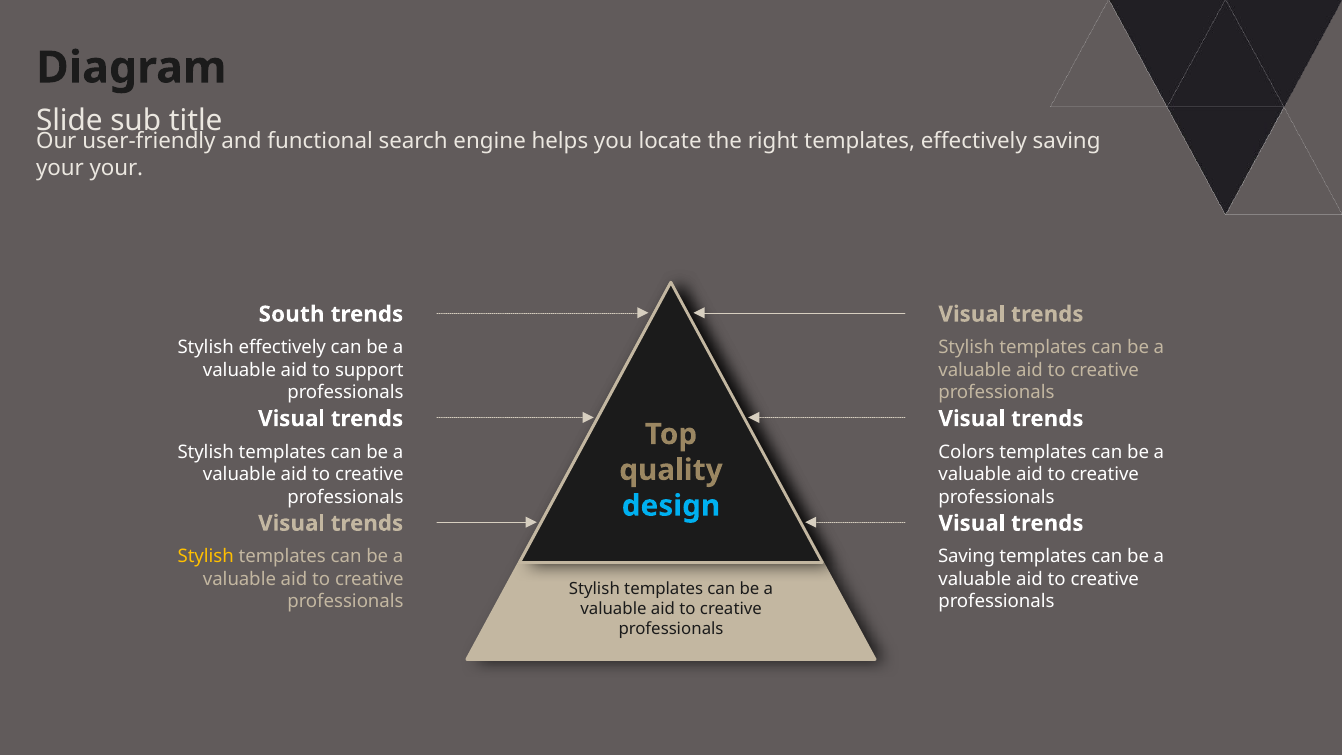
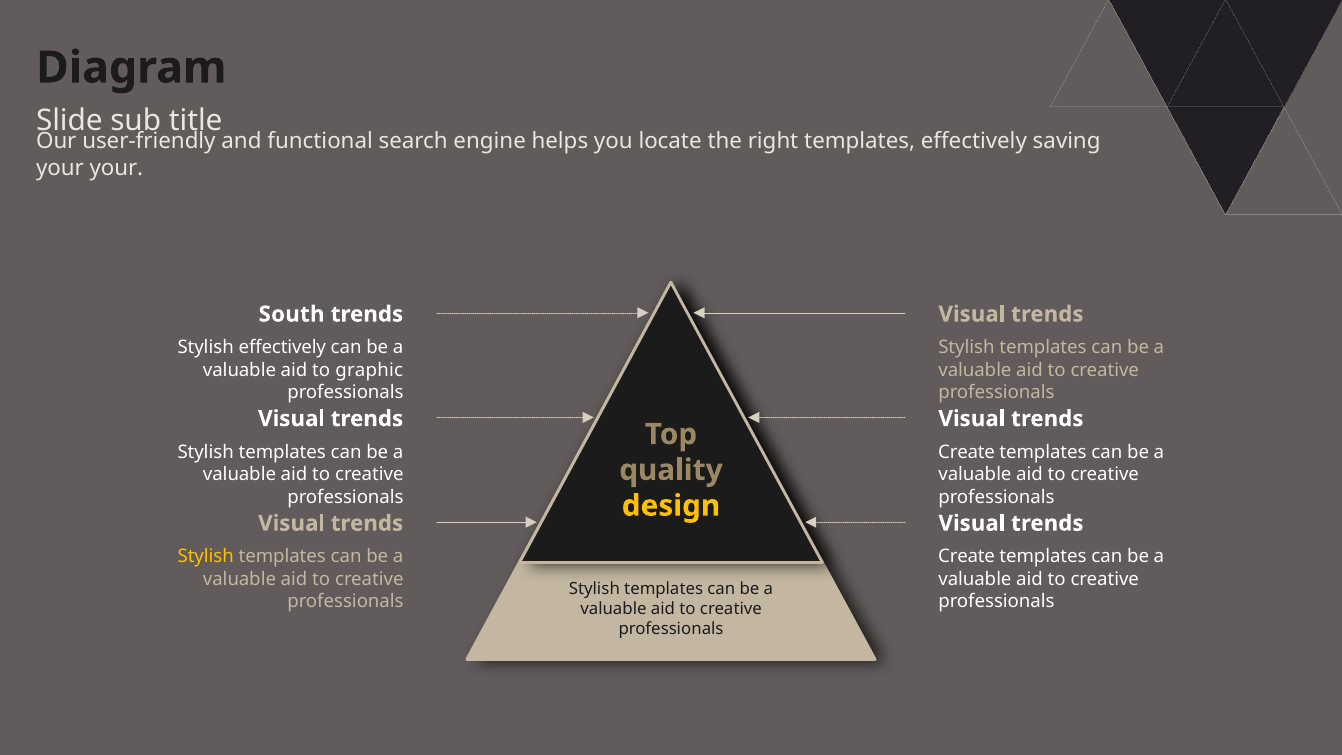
support: support -> graphic
Colors at (966, 452): Colors -> Create
design colour: light blue -> yellow
Saving at (967, 557): Saving -> Create
